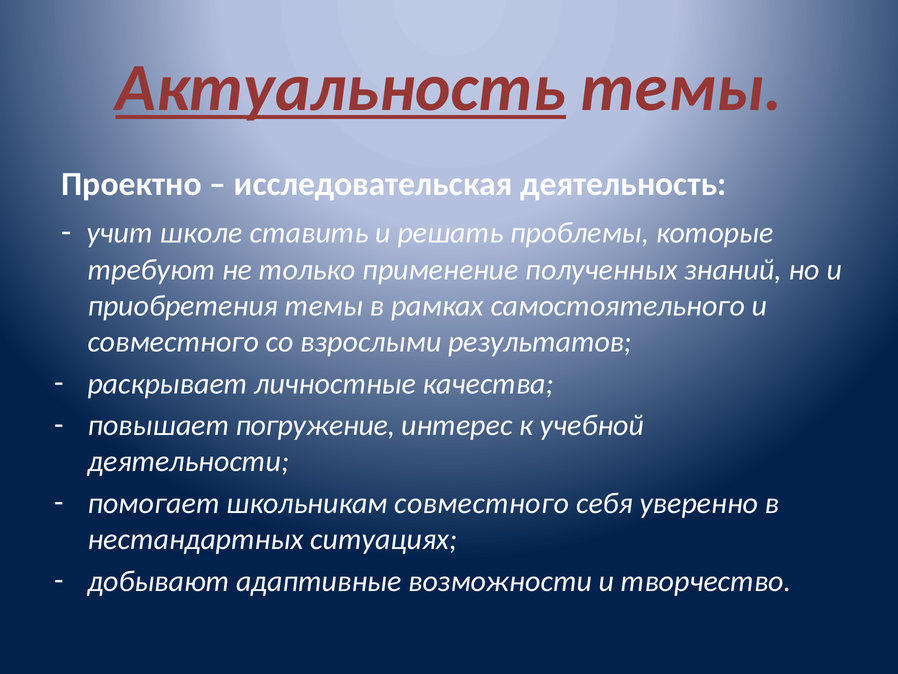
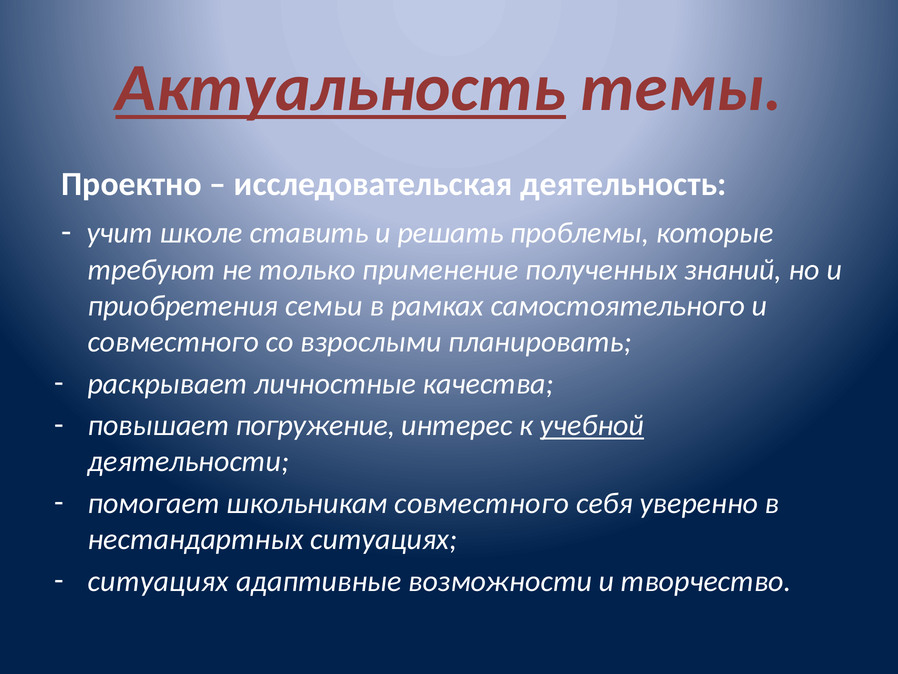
приобретения темы: темы -> семьи
результатов: результатов -> планировать
учебной underline: none -> present
добывают at (158, 581): добывают -> ситуациях
